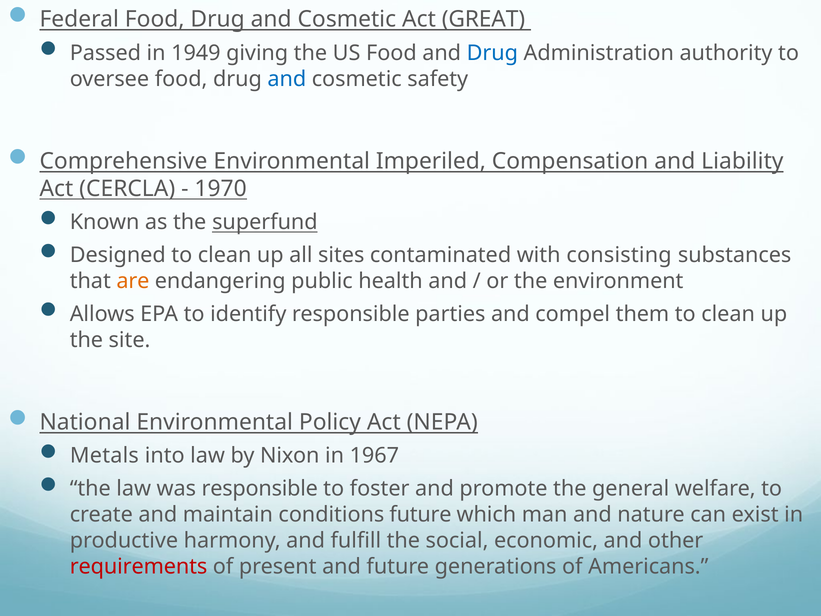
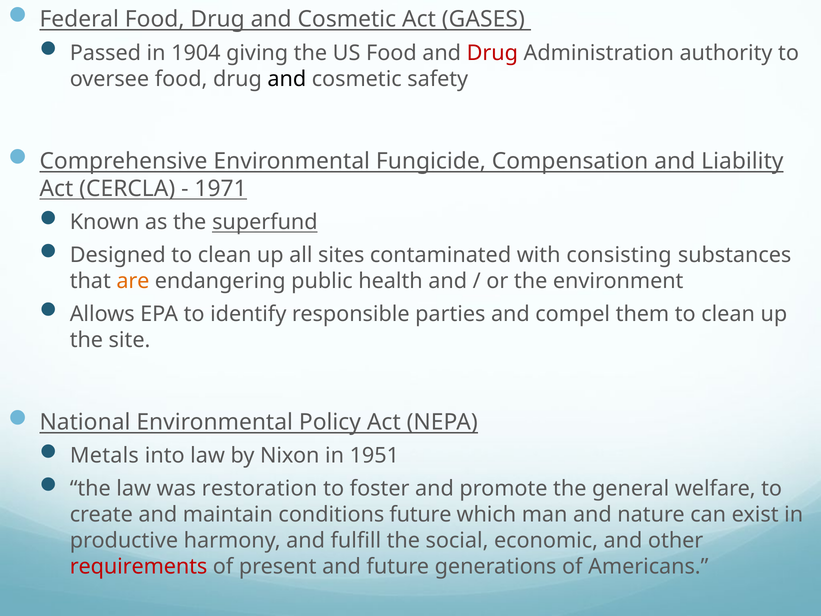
GREAT: GREAT -> GASES
1949: 1949 -> 1904
Drug at (492, 53) colour: blue -> red
and at (287, 79) colour: blue -> black
Imperiled: Imperiled -> Fungicide
1970: 1970 -> 1971
1967: 1967 -> 1951
was responsible: responsible -> restoration
